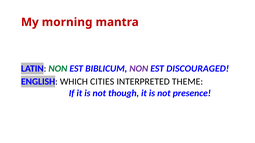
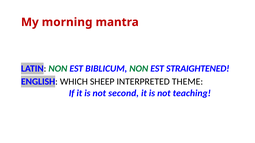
NON at (139, 69) colour: purple -> green
DISCOURAGED: DISCOURAGED -> STRAIGHTENED
CITIES: CITIES -> SHEEP
though: though -> second
presence: presence -> teaching
